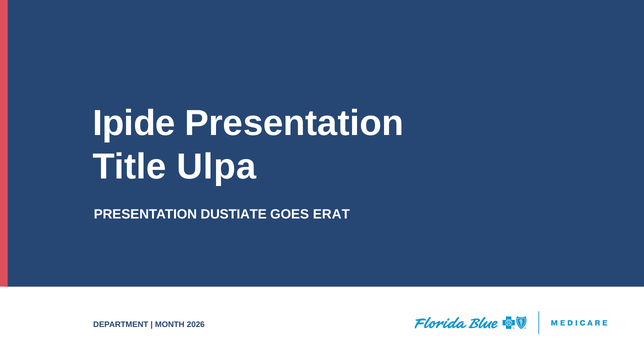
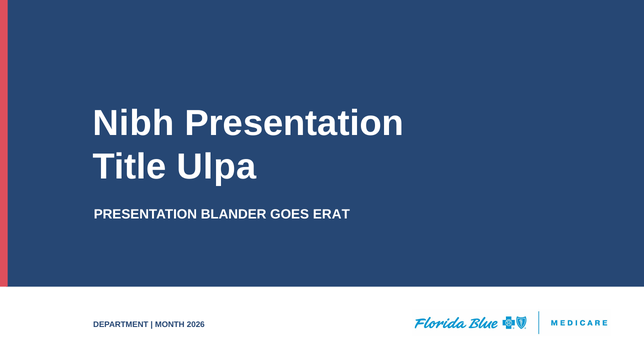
Ipide: Ipide -> Nibh
DUSTIATE: DUSTIATE -> BLANDER
